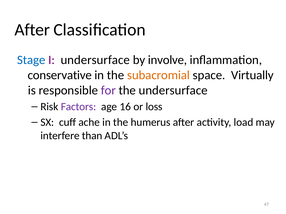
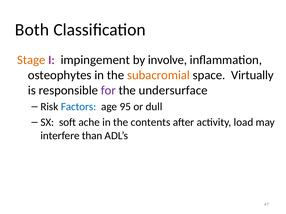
After at (32, 30): After -> Both
Stage colour: blue -> orange
I undersurface: undersurface -> impingement
conservative: conservative -> osteophytes
Factors colour: purple -> blue
16: 16 -> 95
loss: loss -> dull
cuff: cuff -> soft
humerus: humerus -> contents
